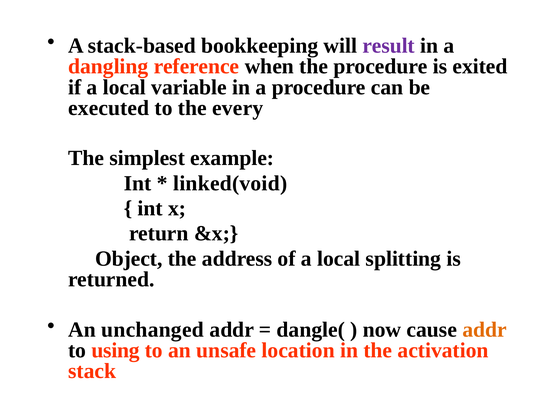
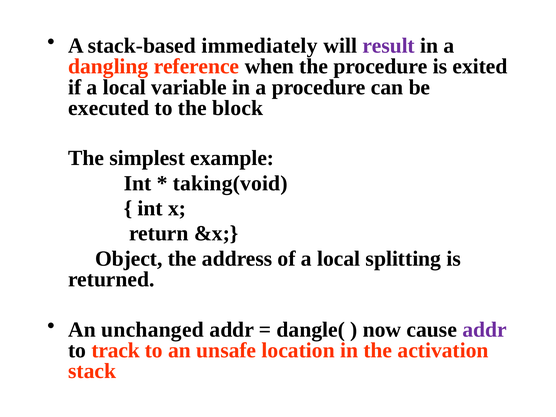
bookkeeping: bookkeeping -> immediately
every: every -> block
linked(void: linked(void -> taking(void
addr at (485, 330) colour: orange -> purple
using: using -> track
